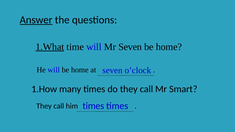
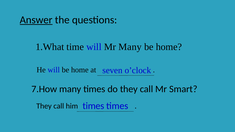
1.What underline: present -> none
Mr Seven: Seven -> Many
1.How: 1.How -> 7.How
